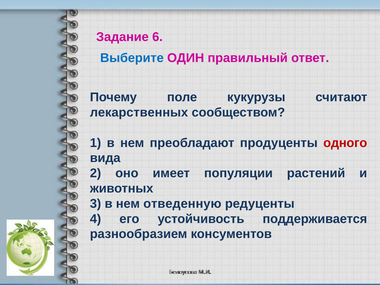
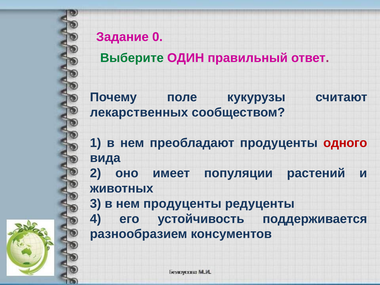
6: 6 -> 0
Выберите colour: blue -> green
нем отведенную: отведенную -> продуценты
